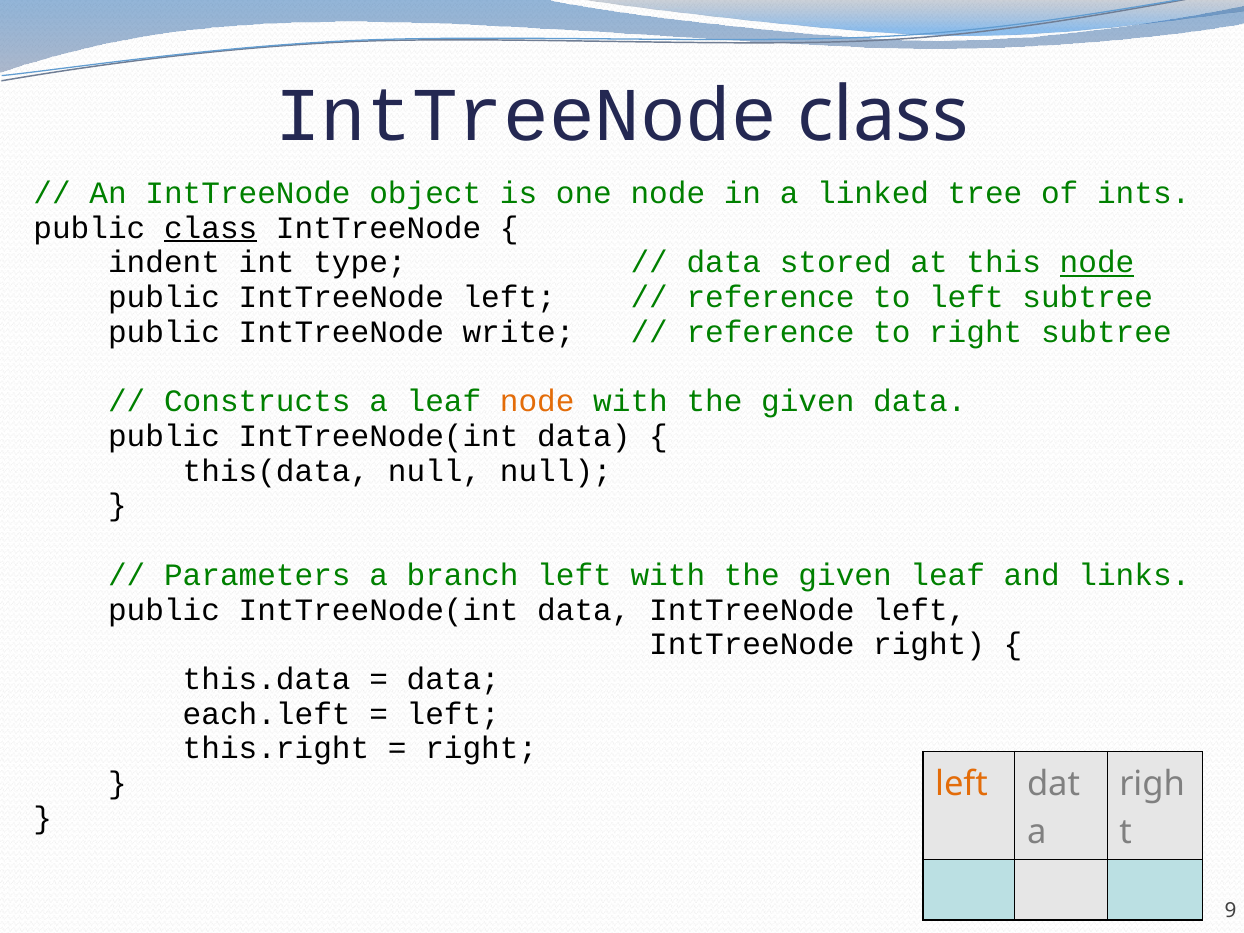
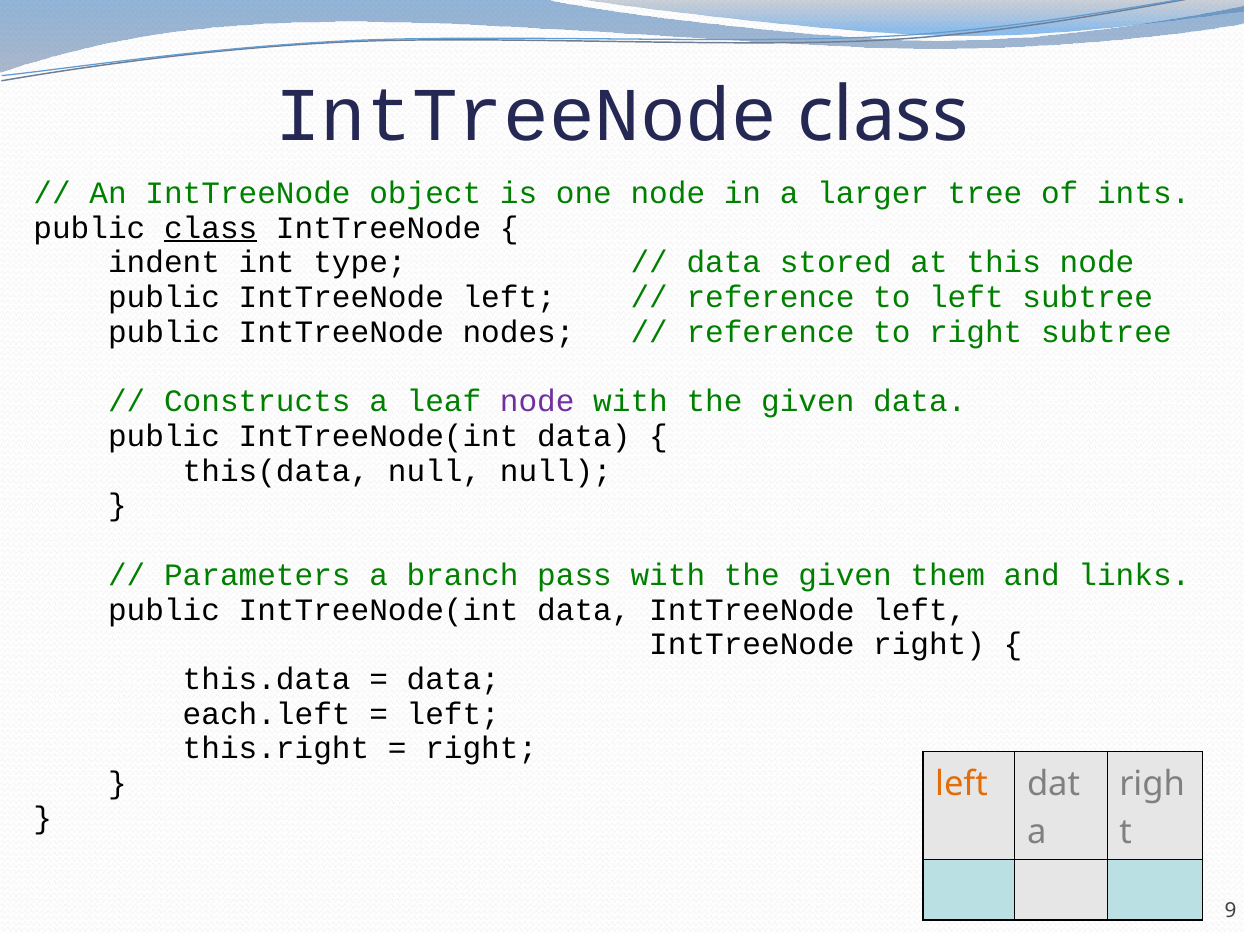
linked: linked -> larger
node at (1097, 263) underline: present -> none
write: write -> nodes
node at (537, 401) colour: orange -> purple
branch left: left -> pass
given leaf: leaf -> them
